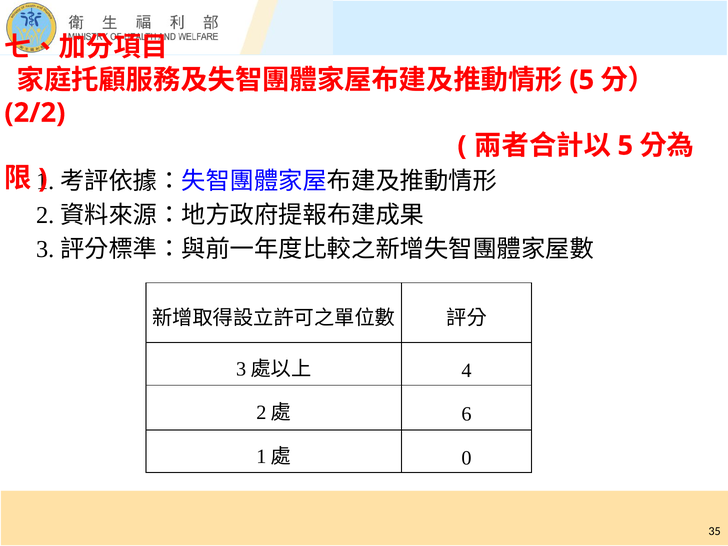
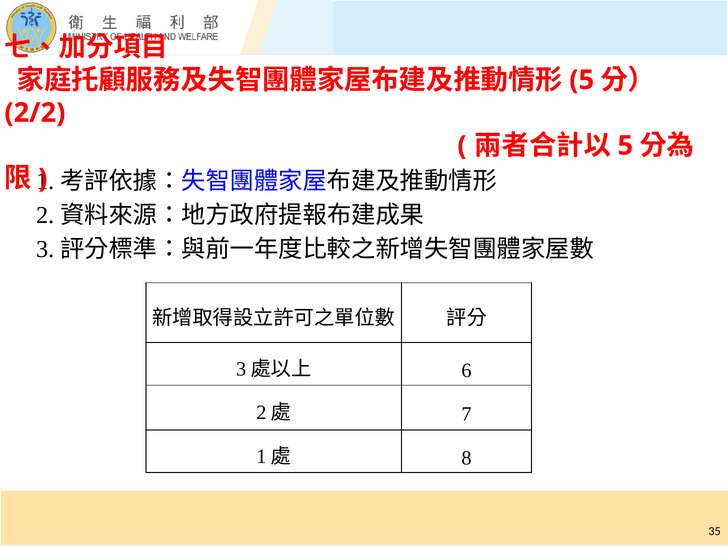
4: 4 -> 6
6: 6 -> 7
0: 0 -> 8
